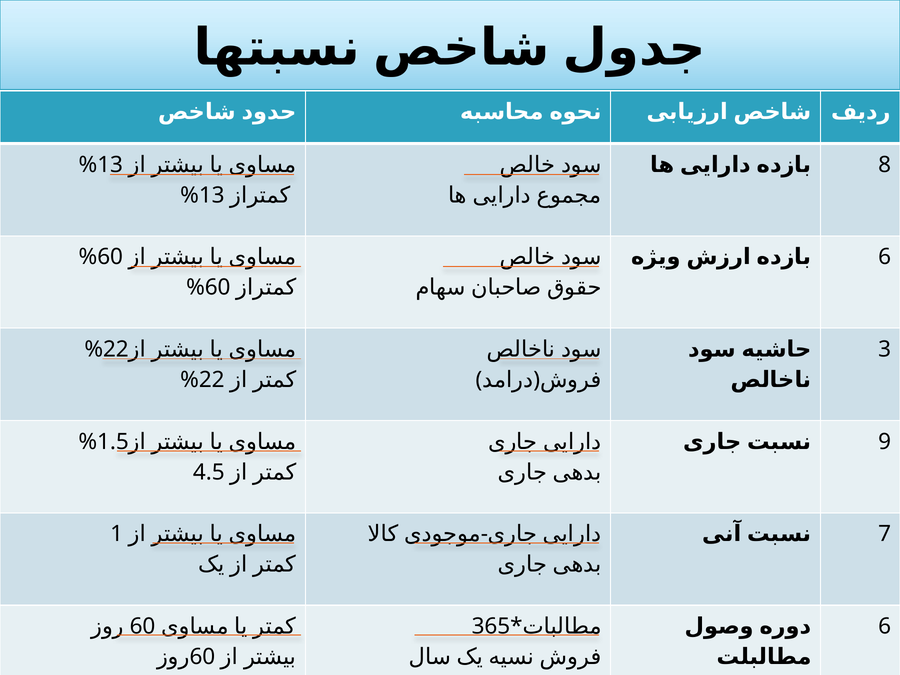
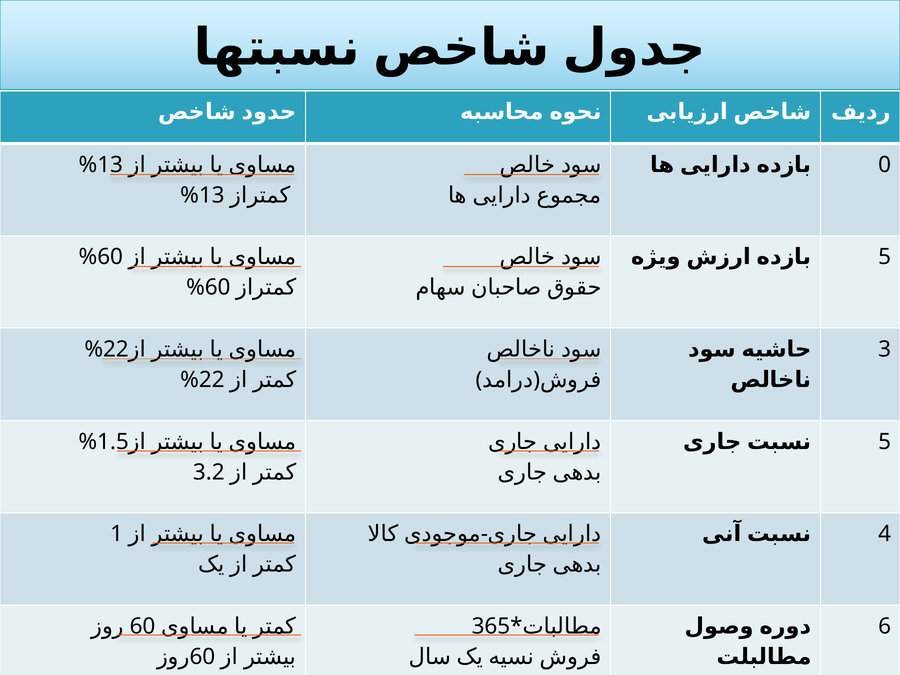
8: 8 -> 0
6 at (885, 257): 6 -> 5
9 at (885, 442): 9 -> 5
4.5: 4.5 -> 3.2
7: 7 -> 4
